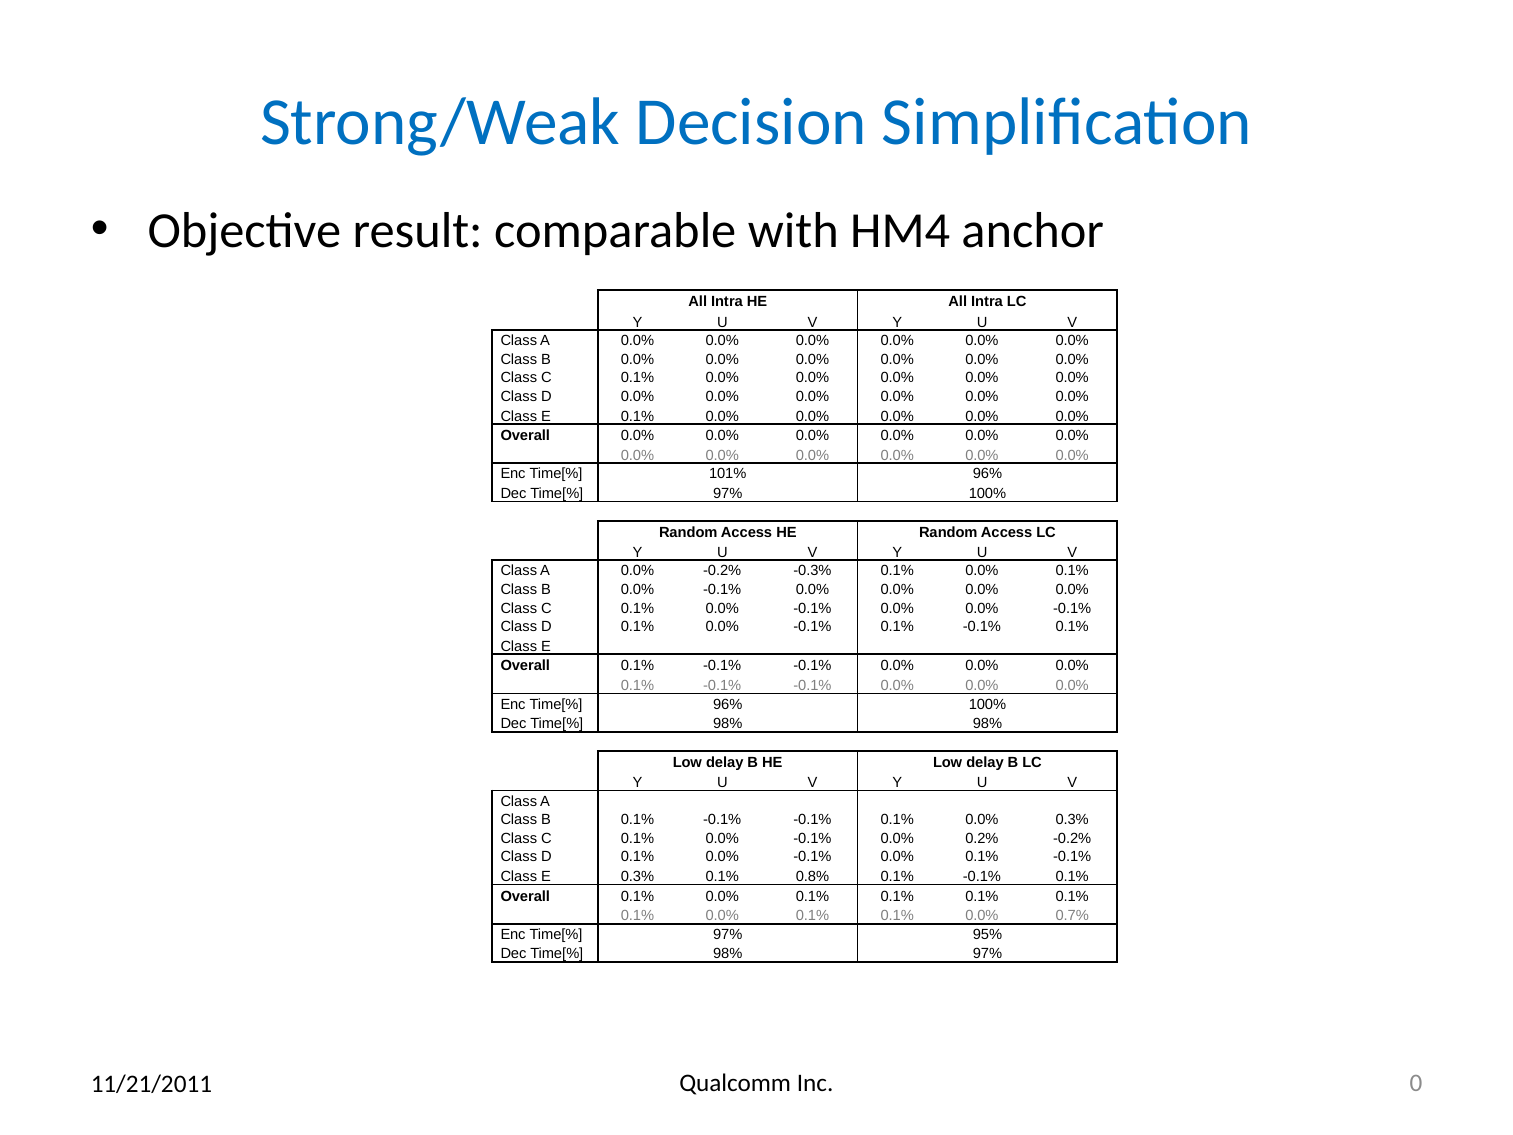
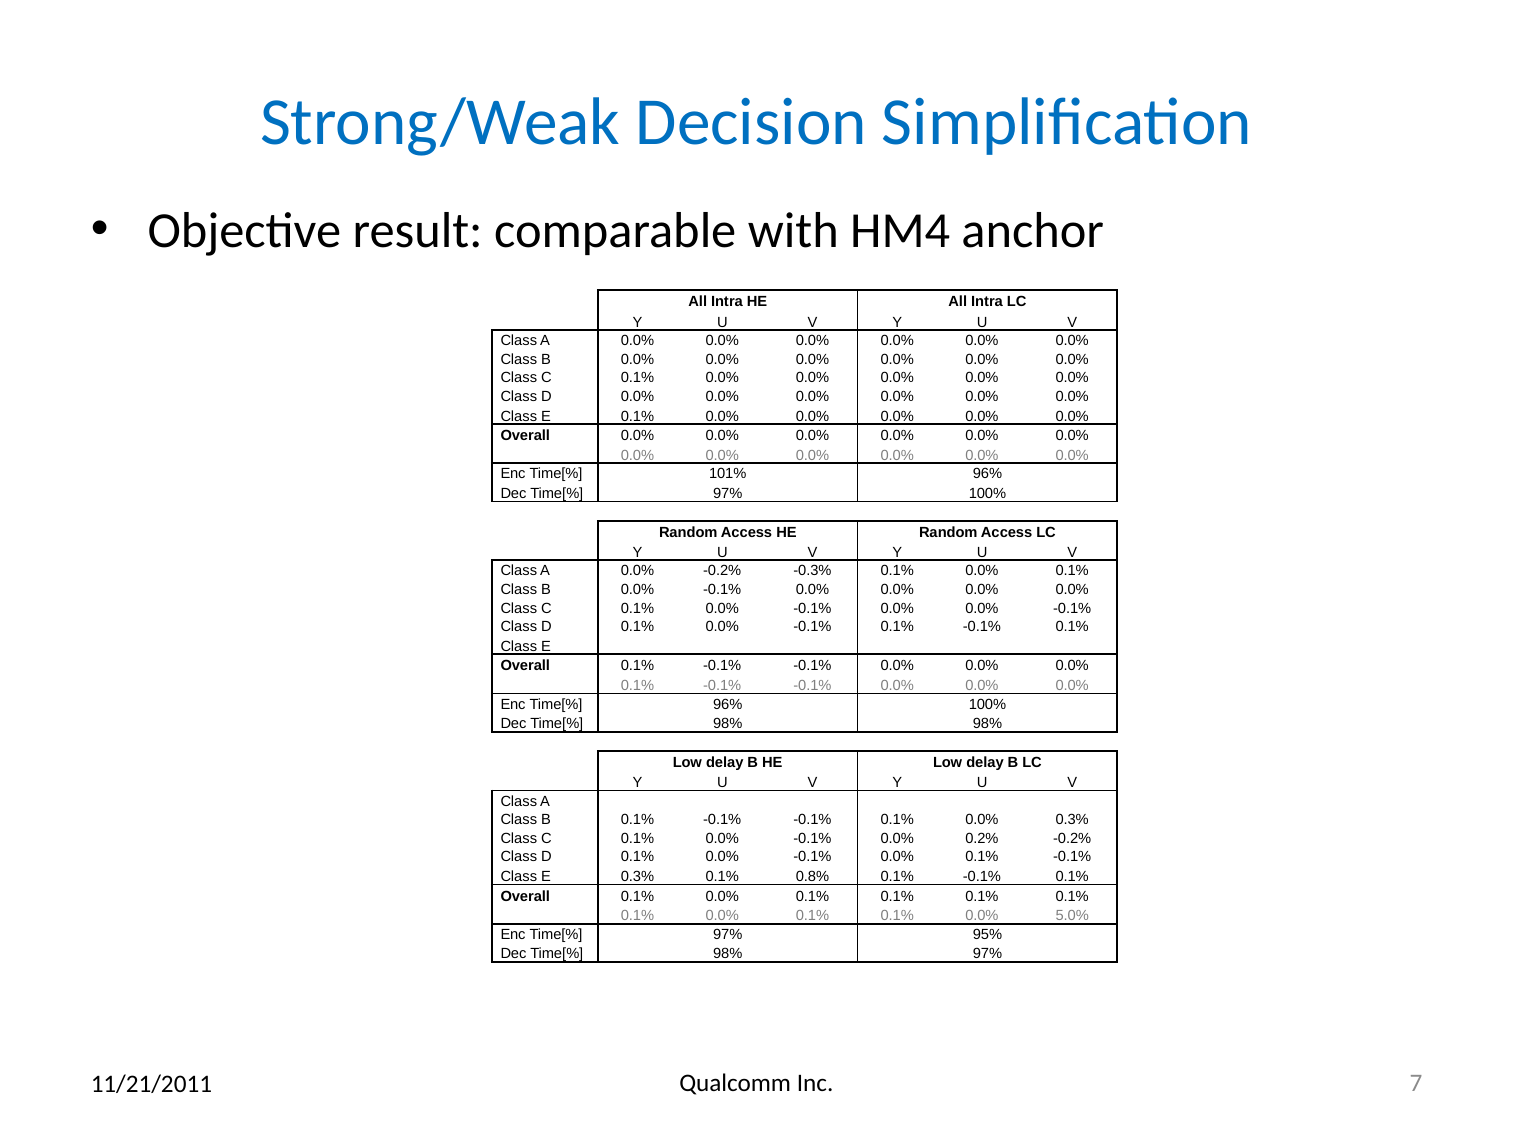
0.7%: 0.7% -> 5.0%
0: 0 -> 7
